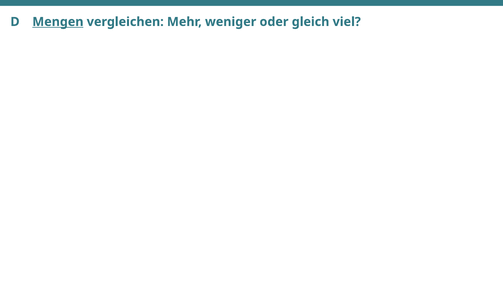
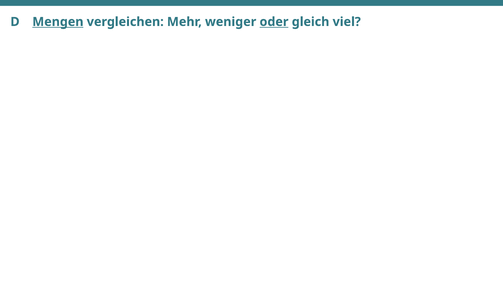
oder underline: none -> present
